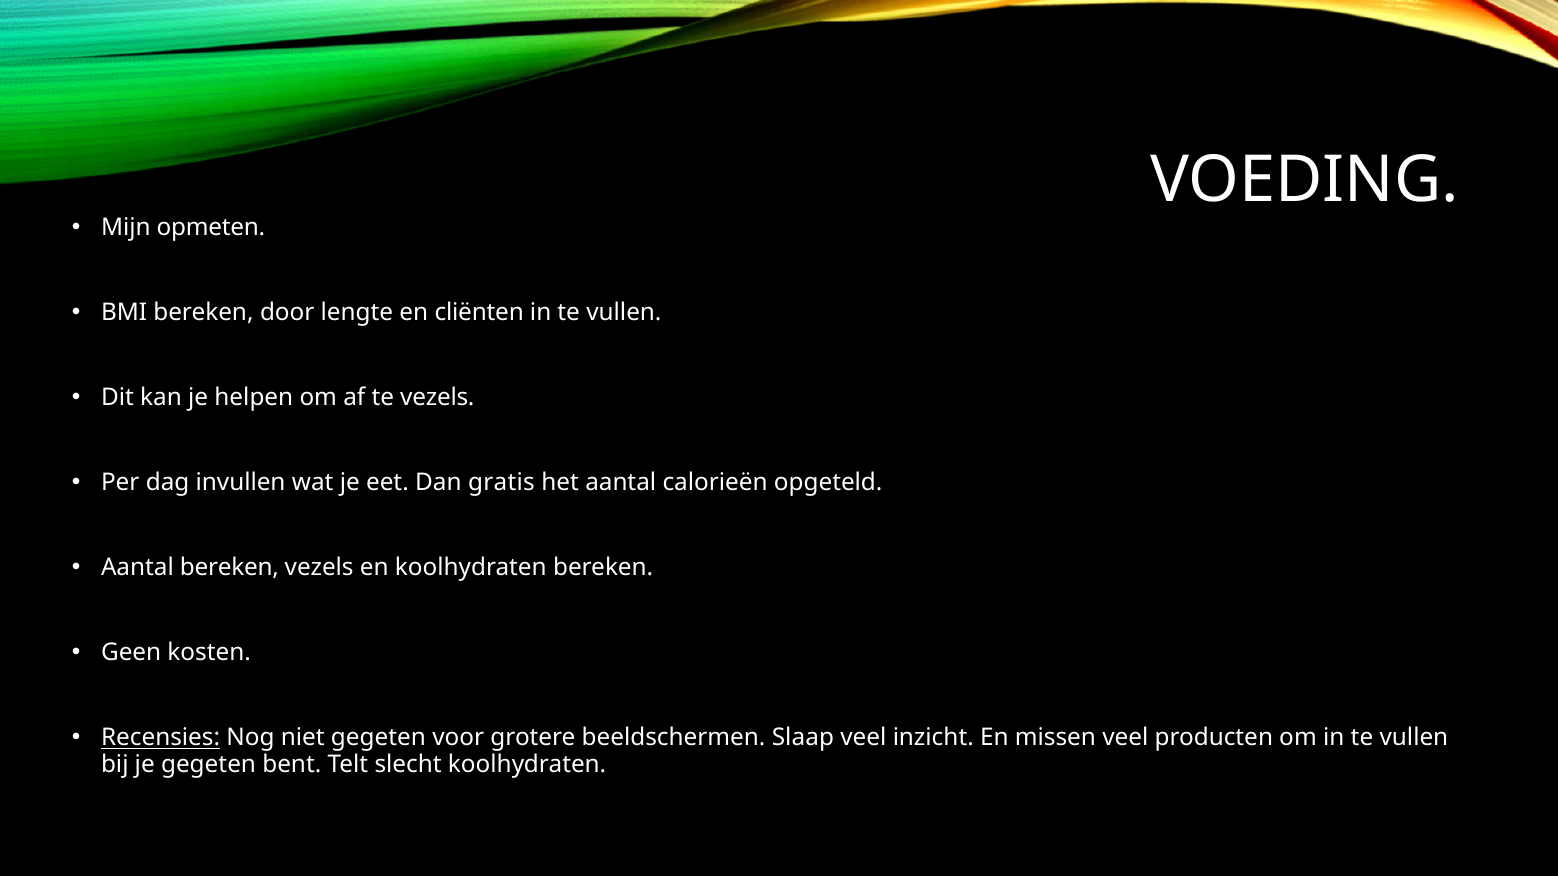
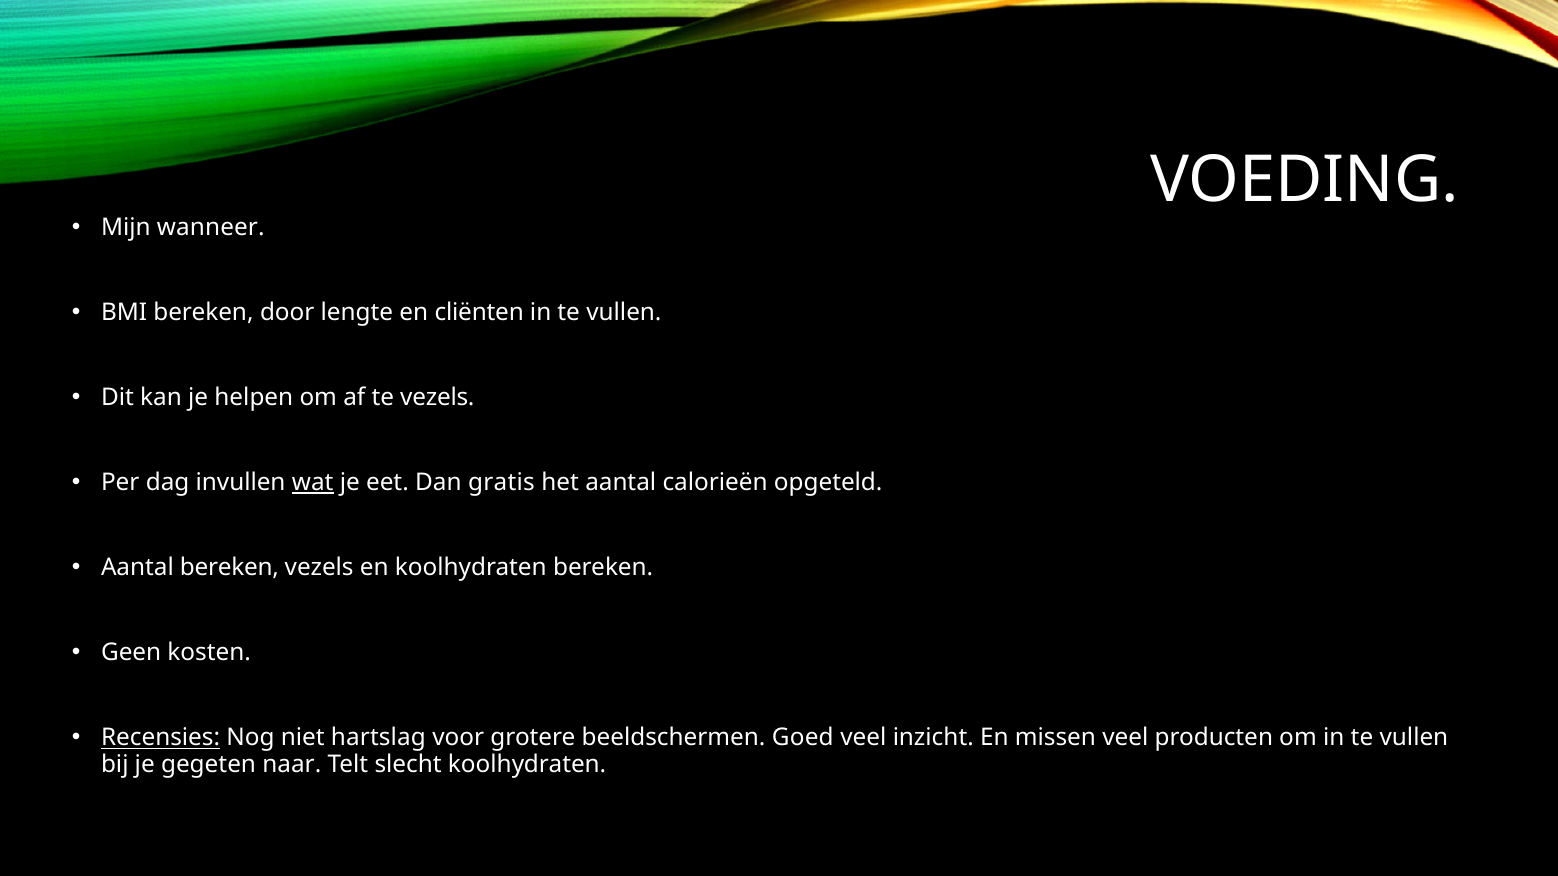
opmeten: opmeten -> wanneer
wat underline: none -> present
niet gegeten: gegeten -> hartslag
Slaap: Slaap -> Goed
bent: bent -> naar
